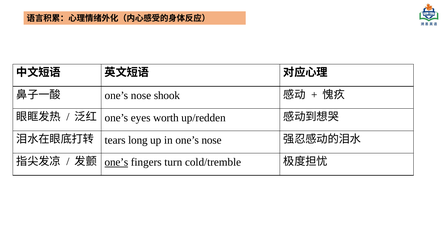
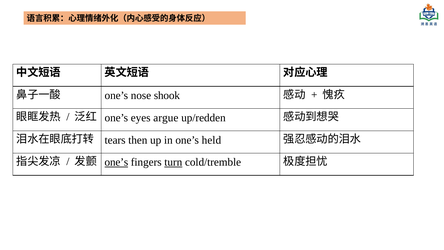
worth: worth -> argue
long: long -> then
in one’s nose: nose -> held
turn underline: none -> present
